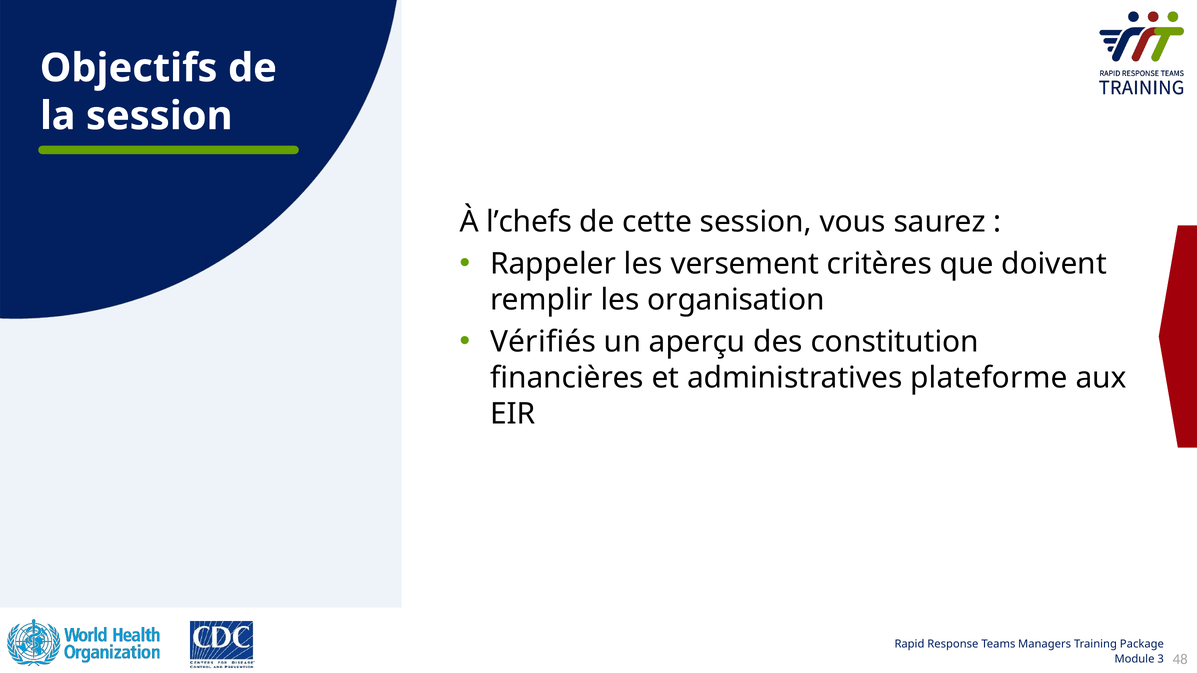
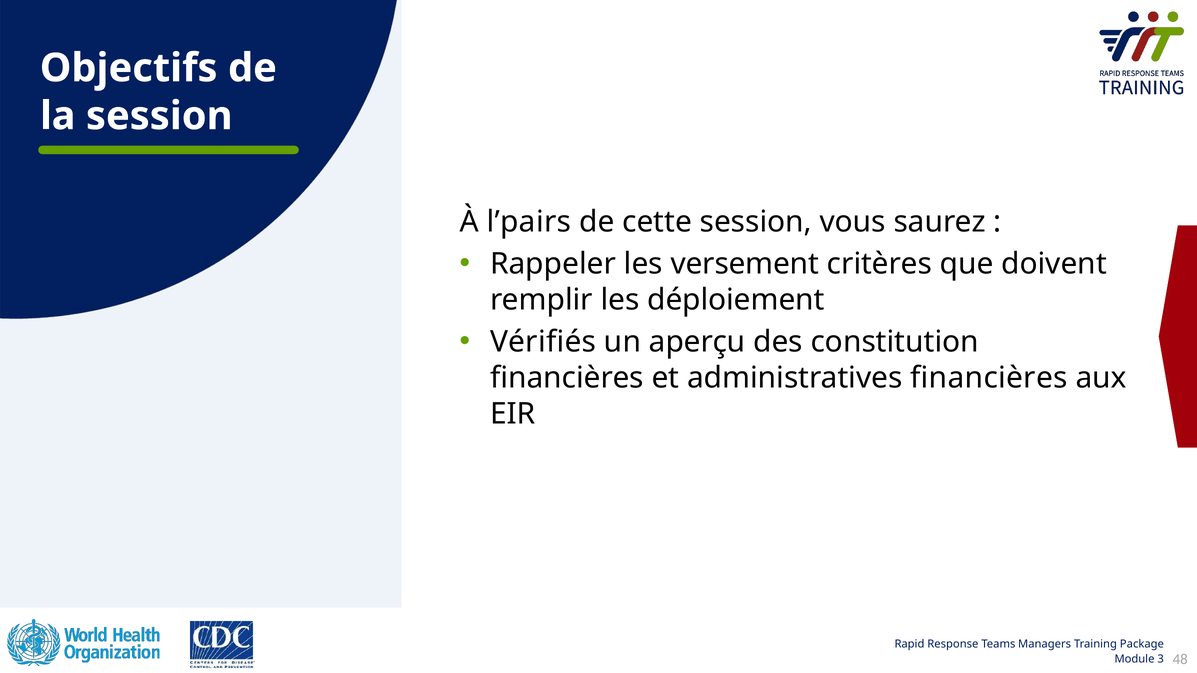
l’chefs: l’chefs -> l’pairs
organisation: organisation -> déploiement
administratives plateforme: plateforme -> financières
